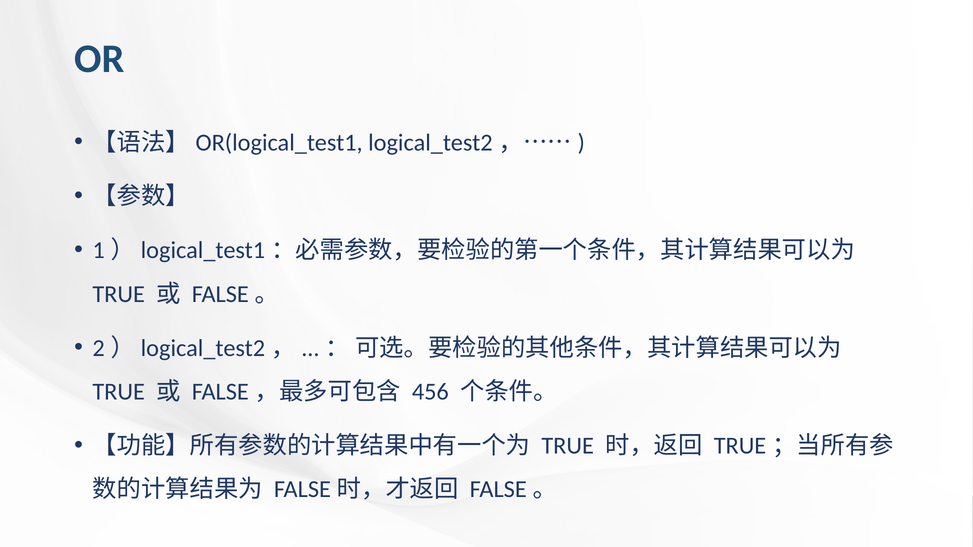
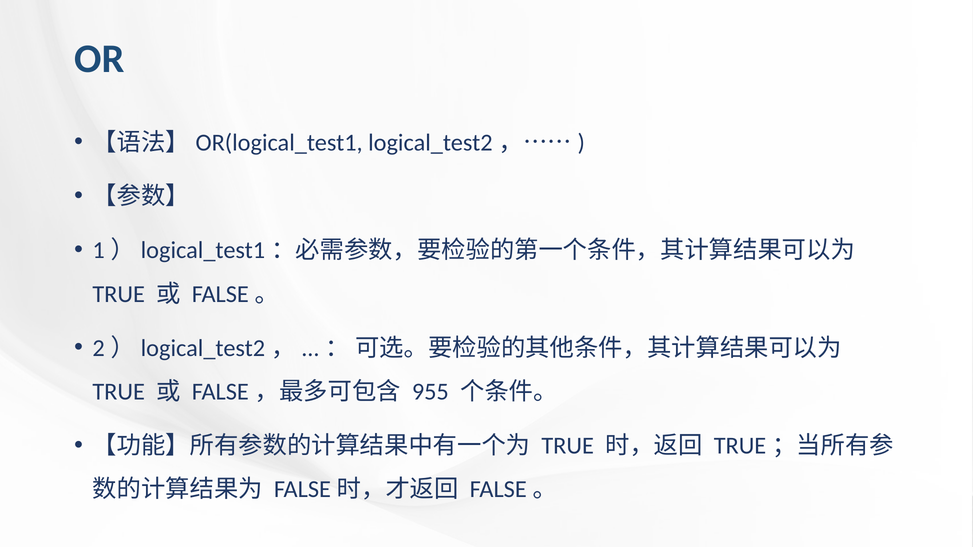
456: 456 -> 955
